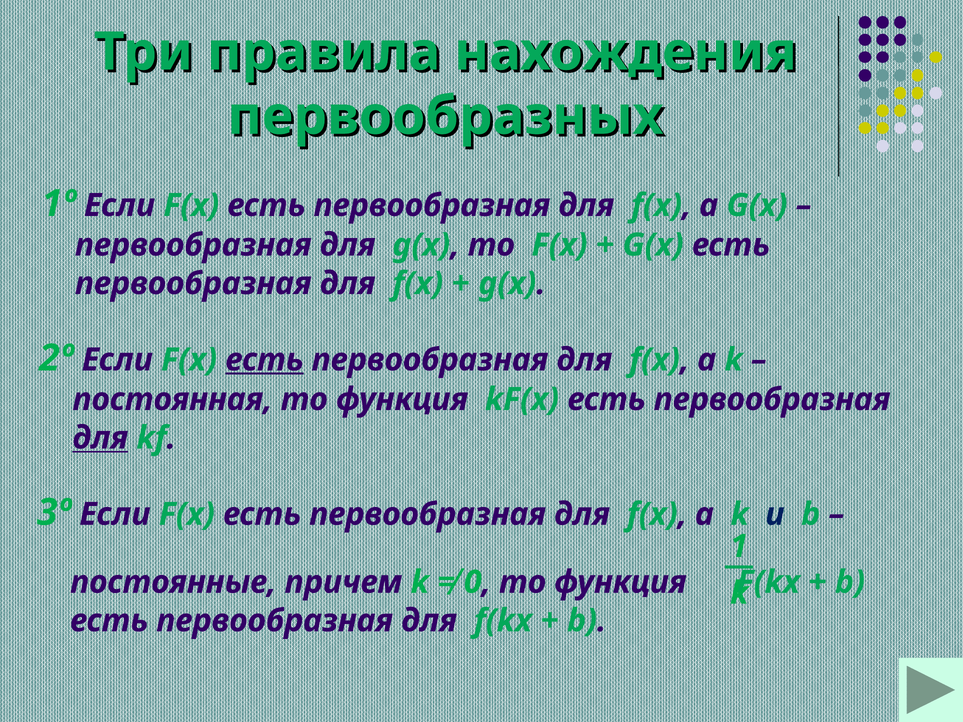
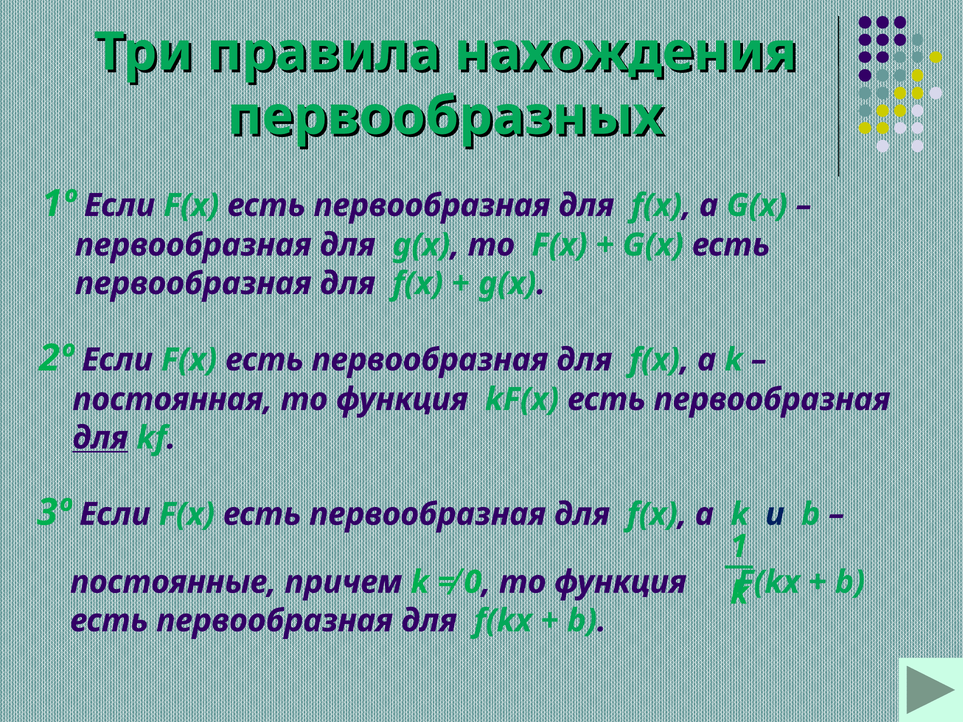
есть at (264, 360) underline: present -> none
